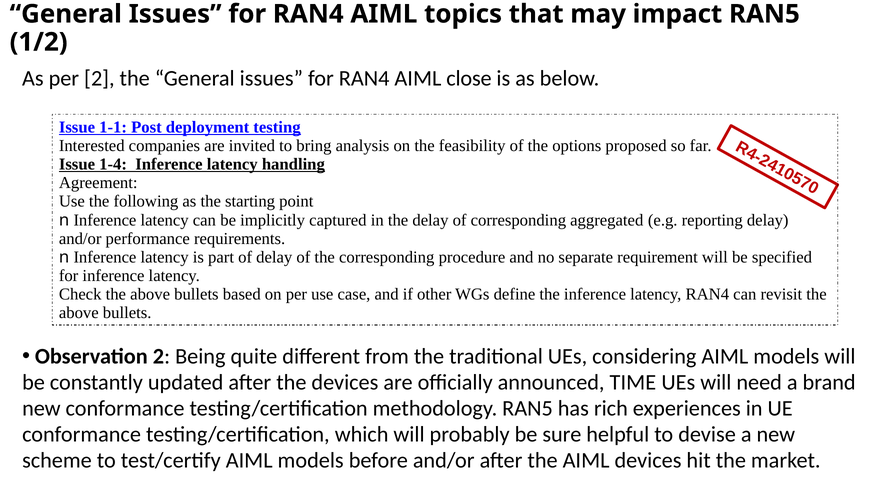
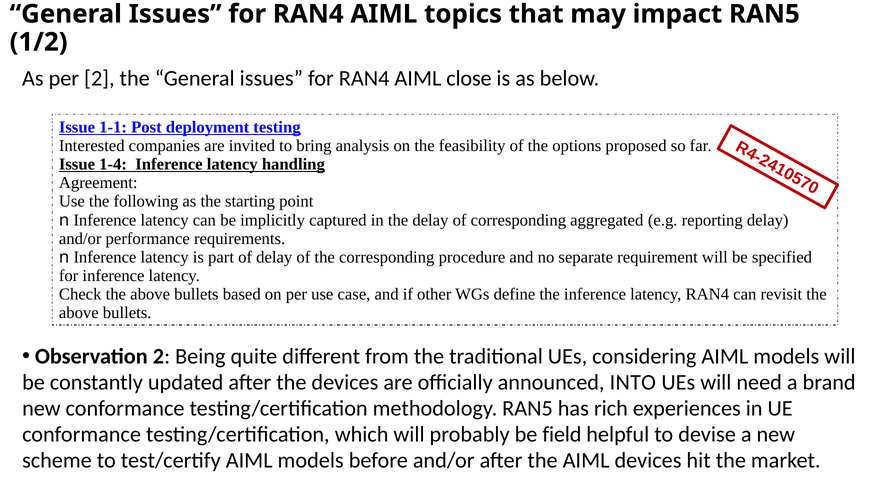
TIME: TIME -> INTO
sure: sure -> field
